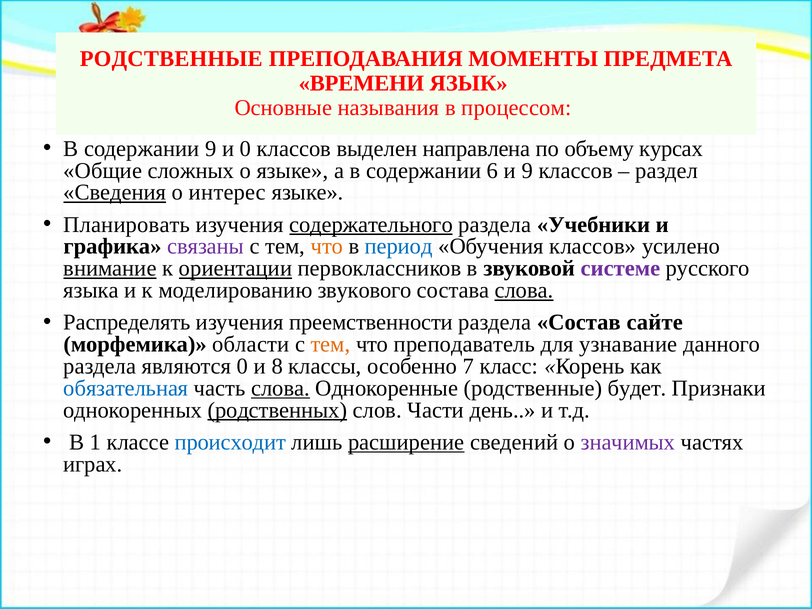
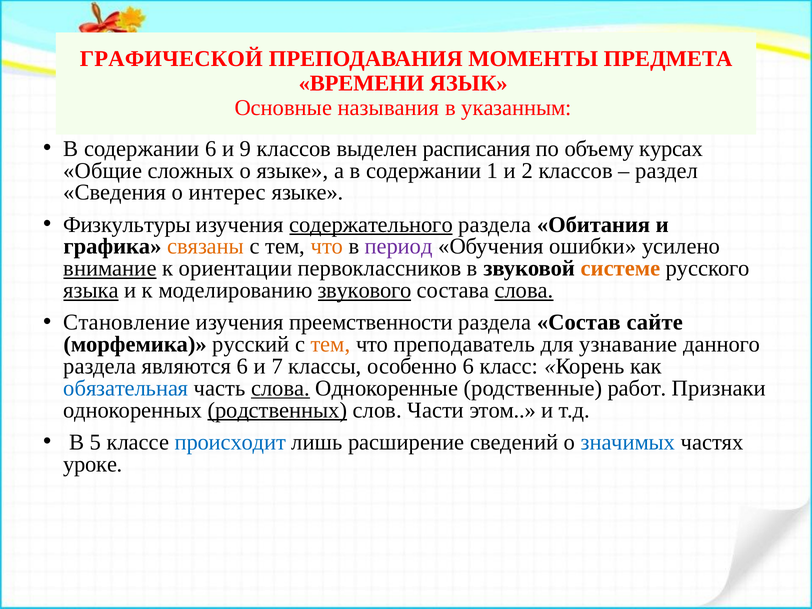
РОДСТВЕННЫЕ at (171, 59): РОДСТВЕННЫЕ -> ГРАФИЧЕСКОЙ
процессом: процессом -> указанным
содержании 9: 9 -> 6
и 0: 0 -> 9
направлена: направлена -> расписания
6: 6 -> 1
и 9: 9 -> 2
Сведения underline: present -> none
Планировать: Планировать -> Физкультуры
Учебники: Учебники -> Обитания
связаны colour: purple -> orange
период colour: blue -> purple
Обучения классов: классов -> ошибки
ориентации underline: present -> none
системе colour: purple -> orange
языка underline: none -> present
звукового underline: none -> present
Распределять: Распределять -> Становление
области: области -> русский
являются 0: 0 -> 6
8: 8 -> 7
особенно 7: 7 -> 6
будет: будет -> работ
день: день -> этом
1: 1 -> 5
расширение underline: present -> none
значимых colour: purple -> blue
играх: играх -> уроке
